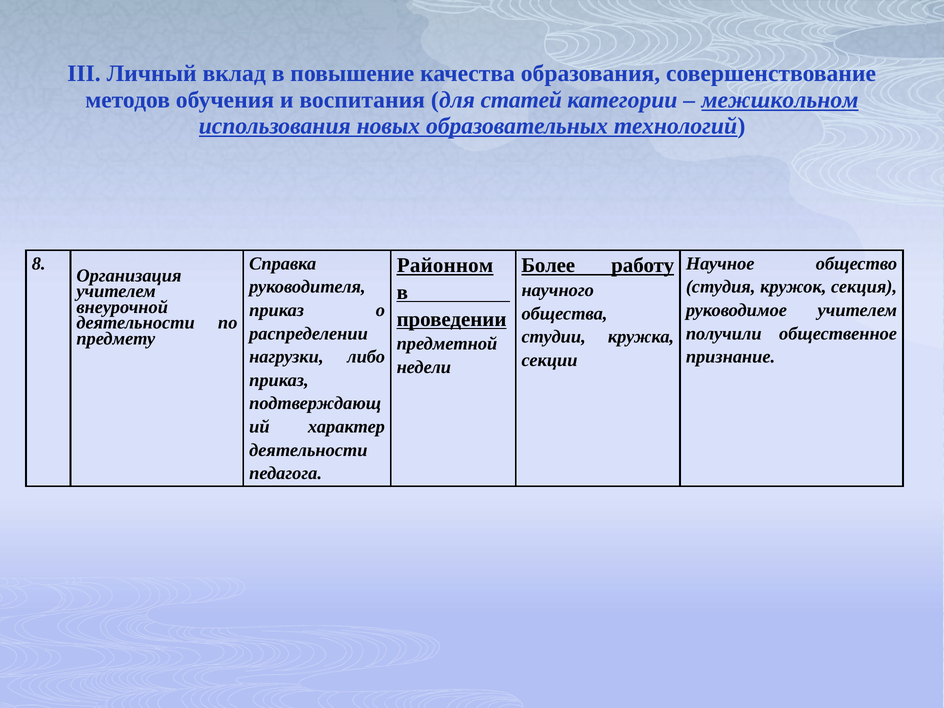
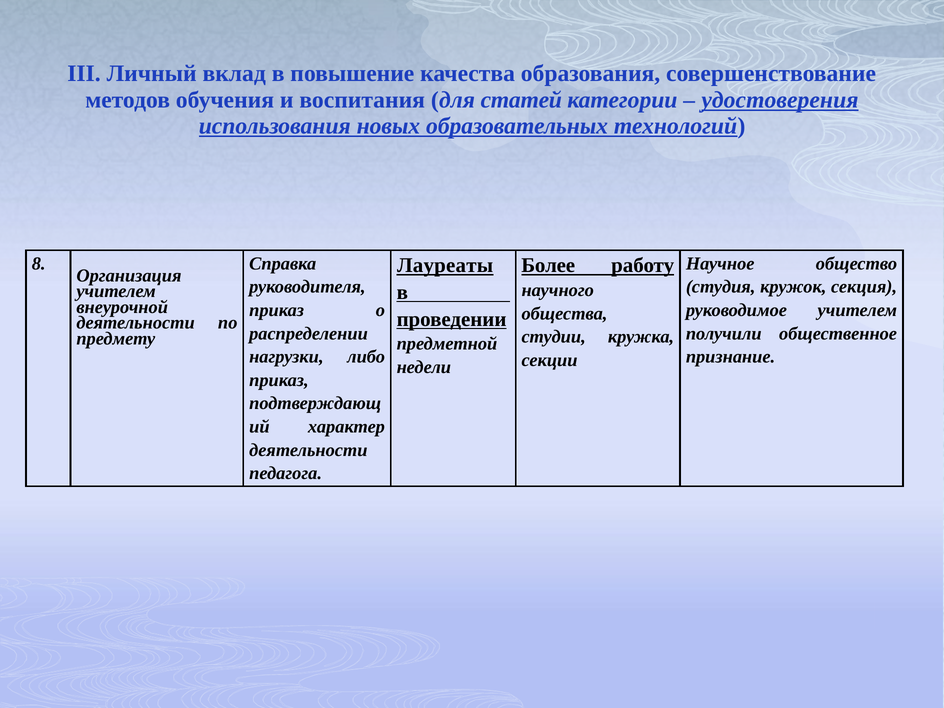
межшкольном: межшкольном -> удостоверения
Районном: Районном -> Лауреаты
